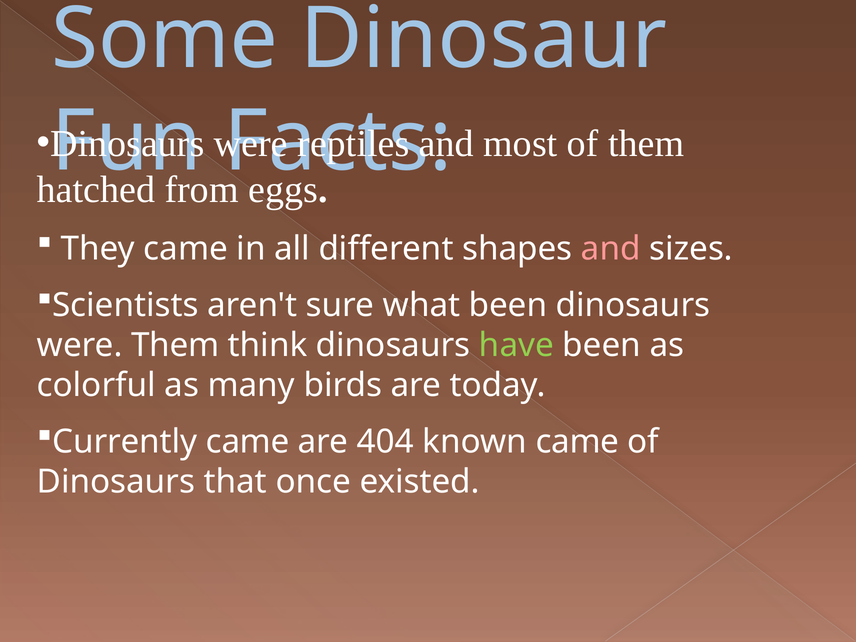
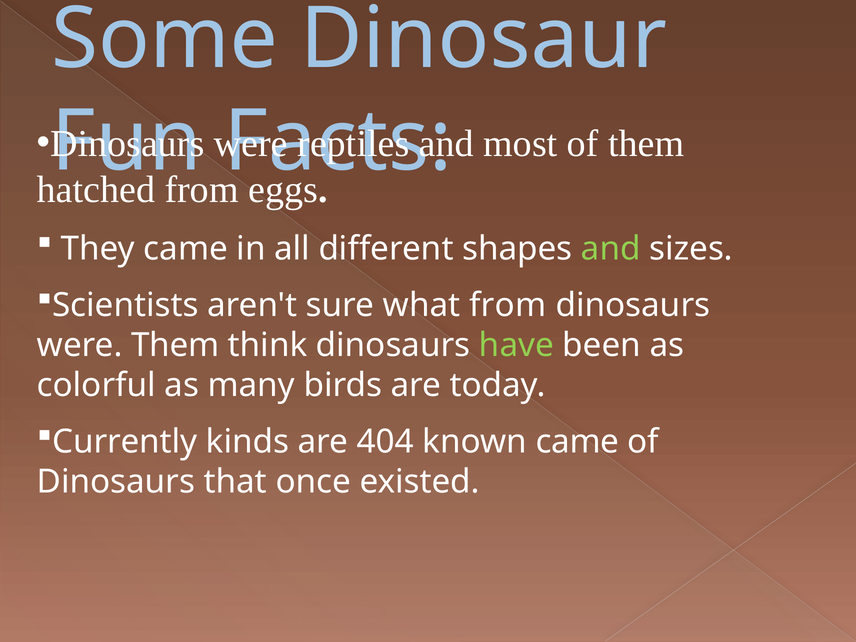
and at (611, 249) colour: pink -> light green
what been: been -> from
Currently came: came -> kinds
